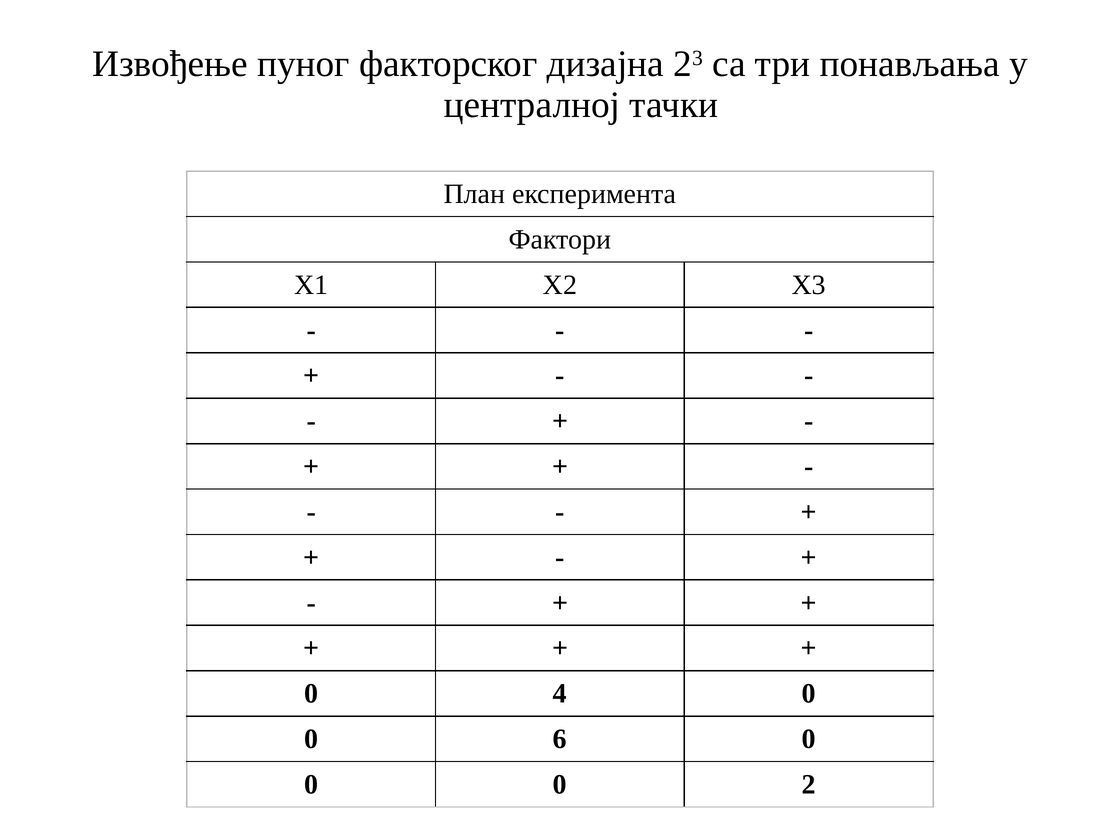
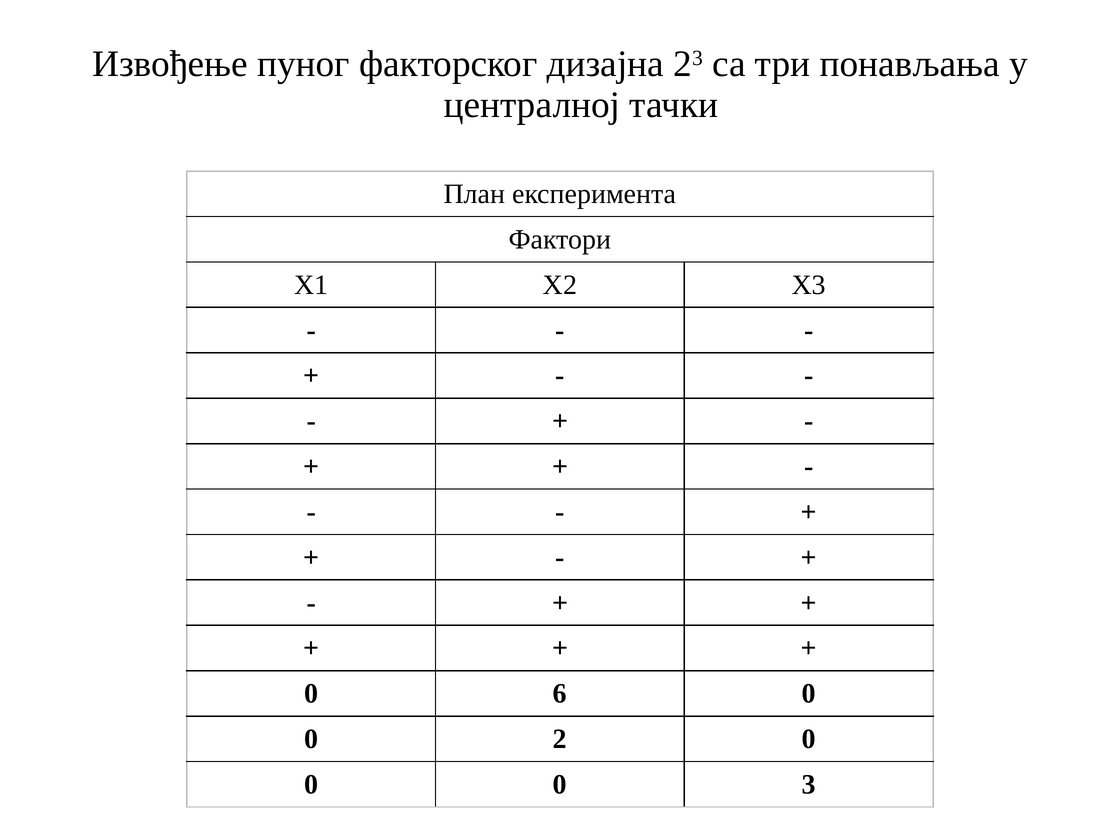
4: 4 -> 6
6: 6 -> 2
2: 2 -> 3
